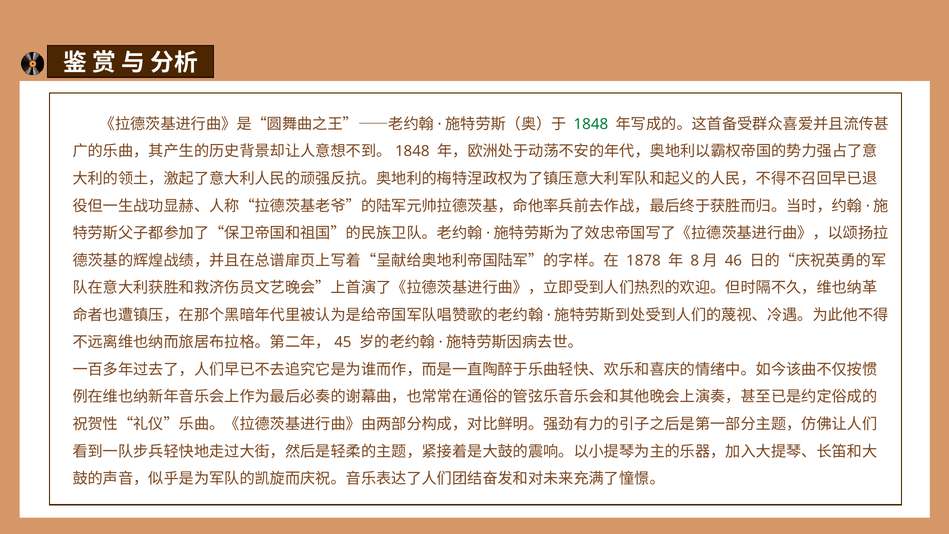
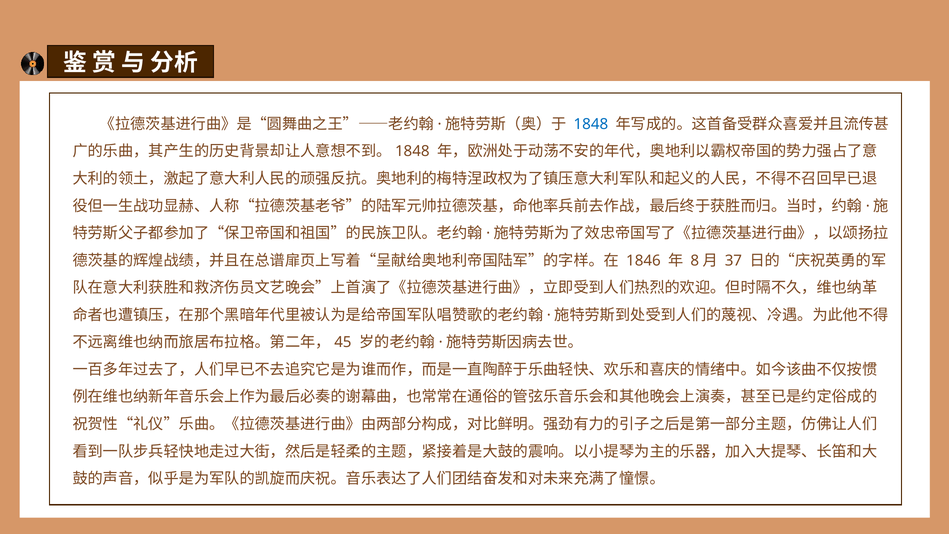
1848 colour: green -> blue
1878: 1878 -> 1846
46: 46 -> 37
